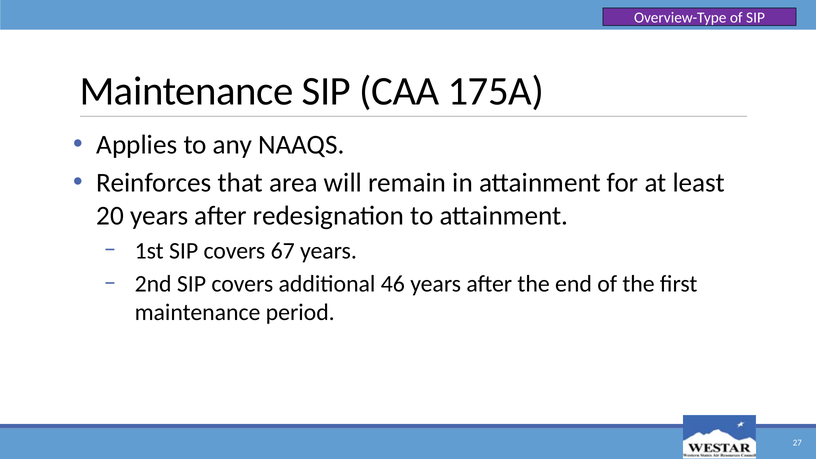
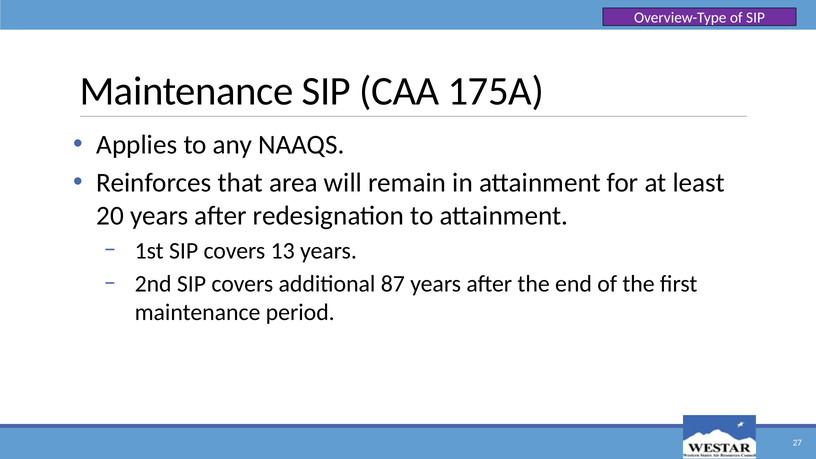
67: 67 -> 13
46: 46 -> 87
